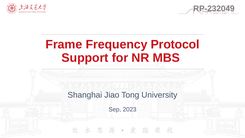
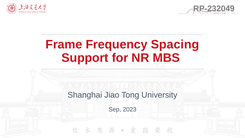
Protocol: Protocol -> Spacing
